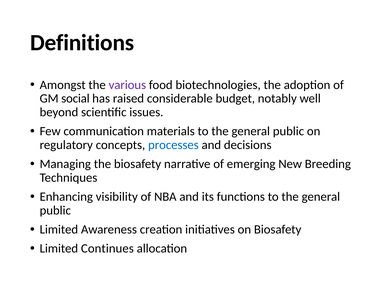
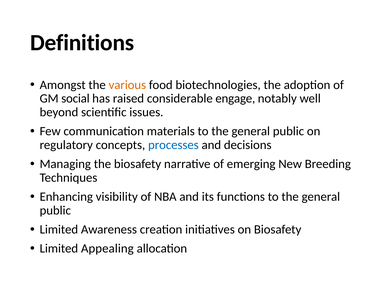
various colour: purple -> orange
budget: budget -> engage
Continues: Continues -> Appealing
